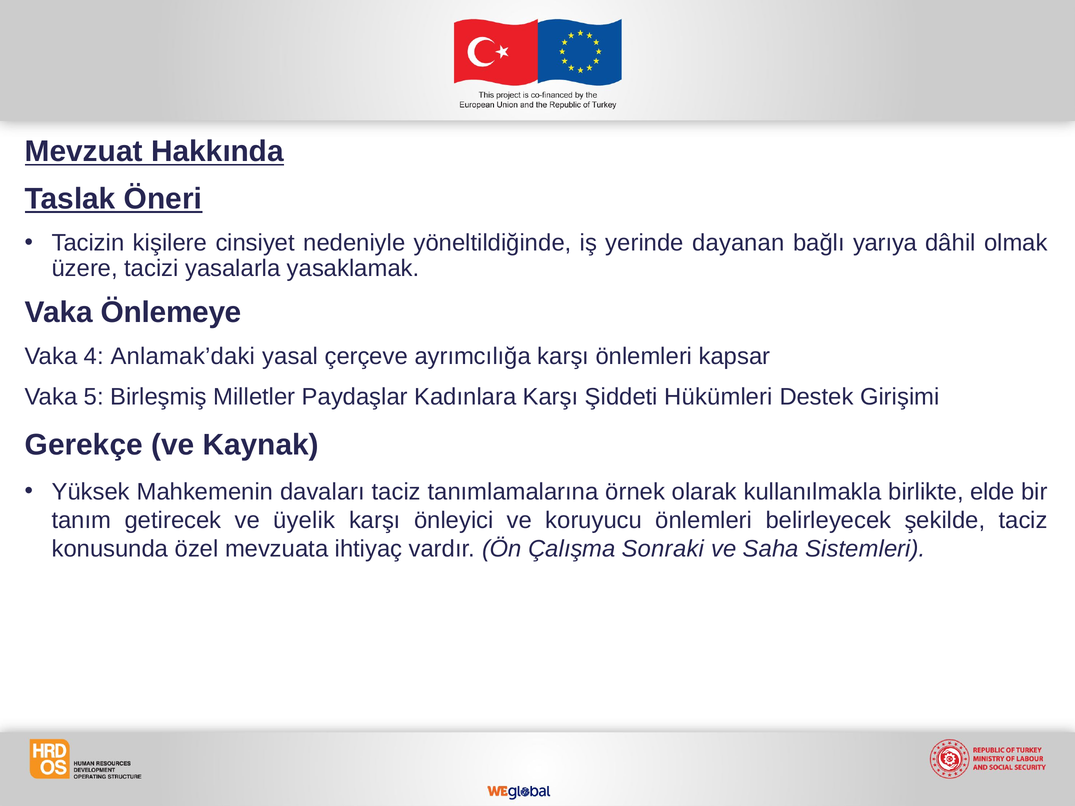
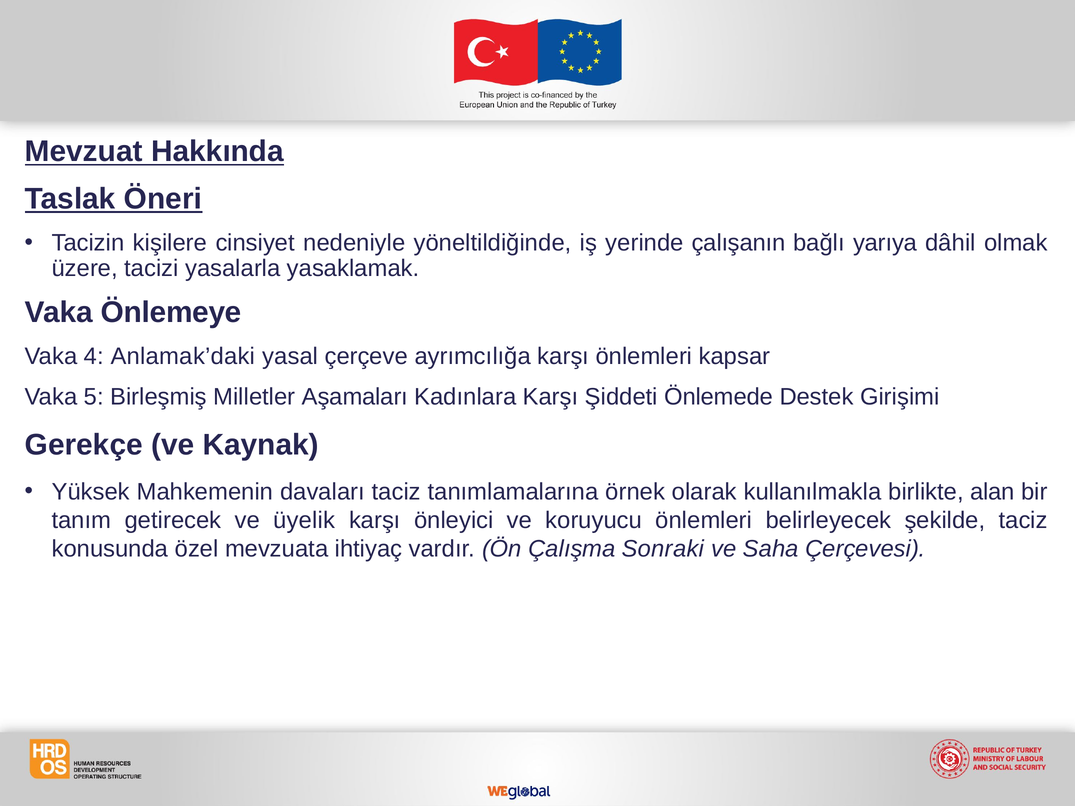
dayanan: dayanan -> çalışanın
Paydaşlar: Paydaşlar -> Aşamaları
Hükümleri: Hükümleri -> Önlemede
elde: elde -> alan
Sistemleri: Sistemleri -> Çerçevesi
